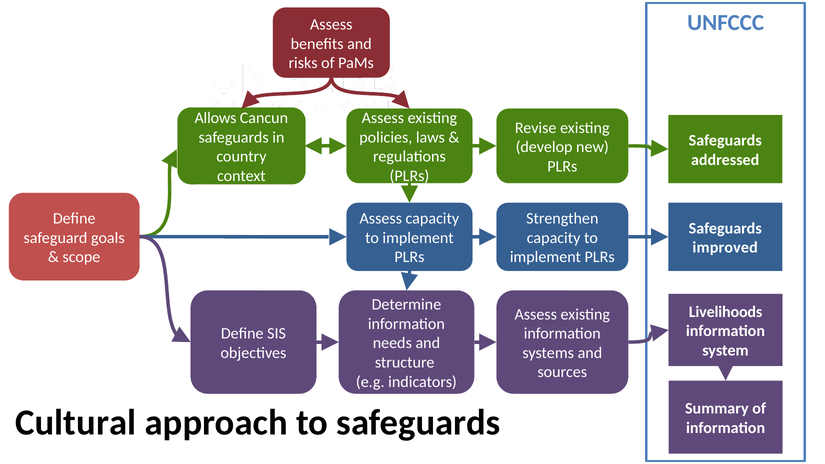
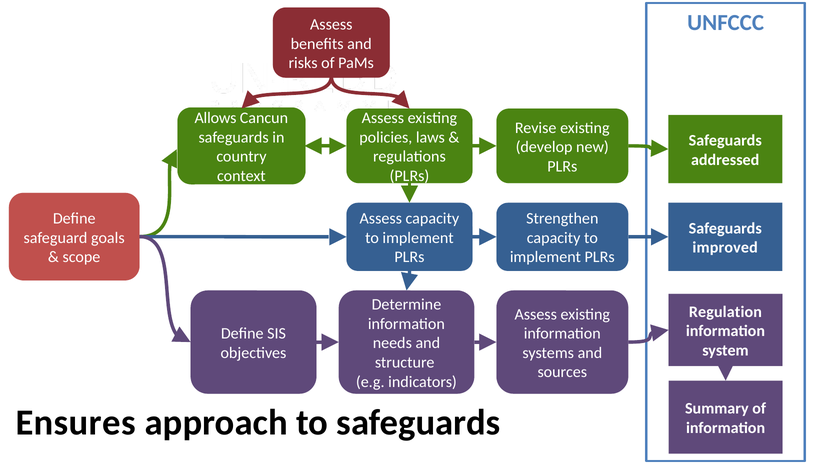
Livelihoods: Livelihoods -> Regulation
Cultural: Cultural -> Ensures
